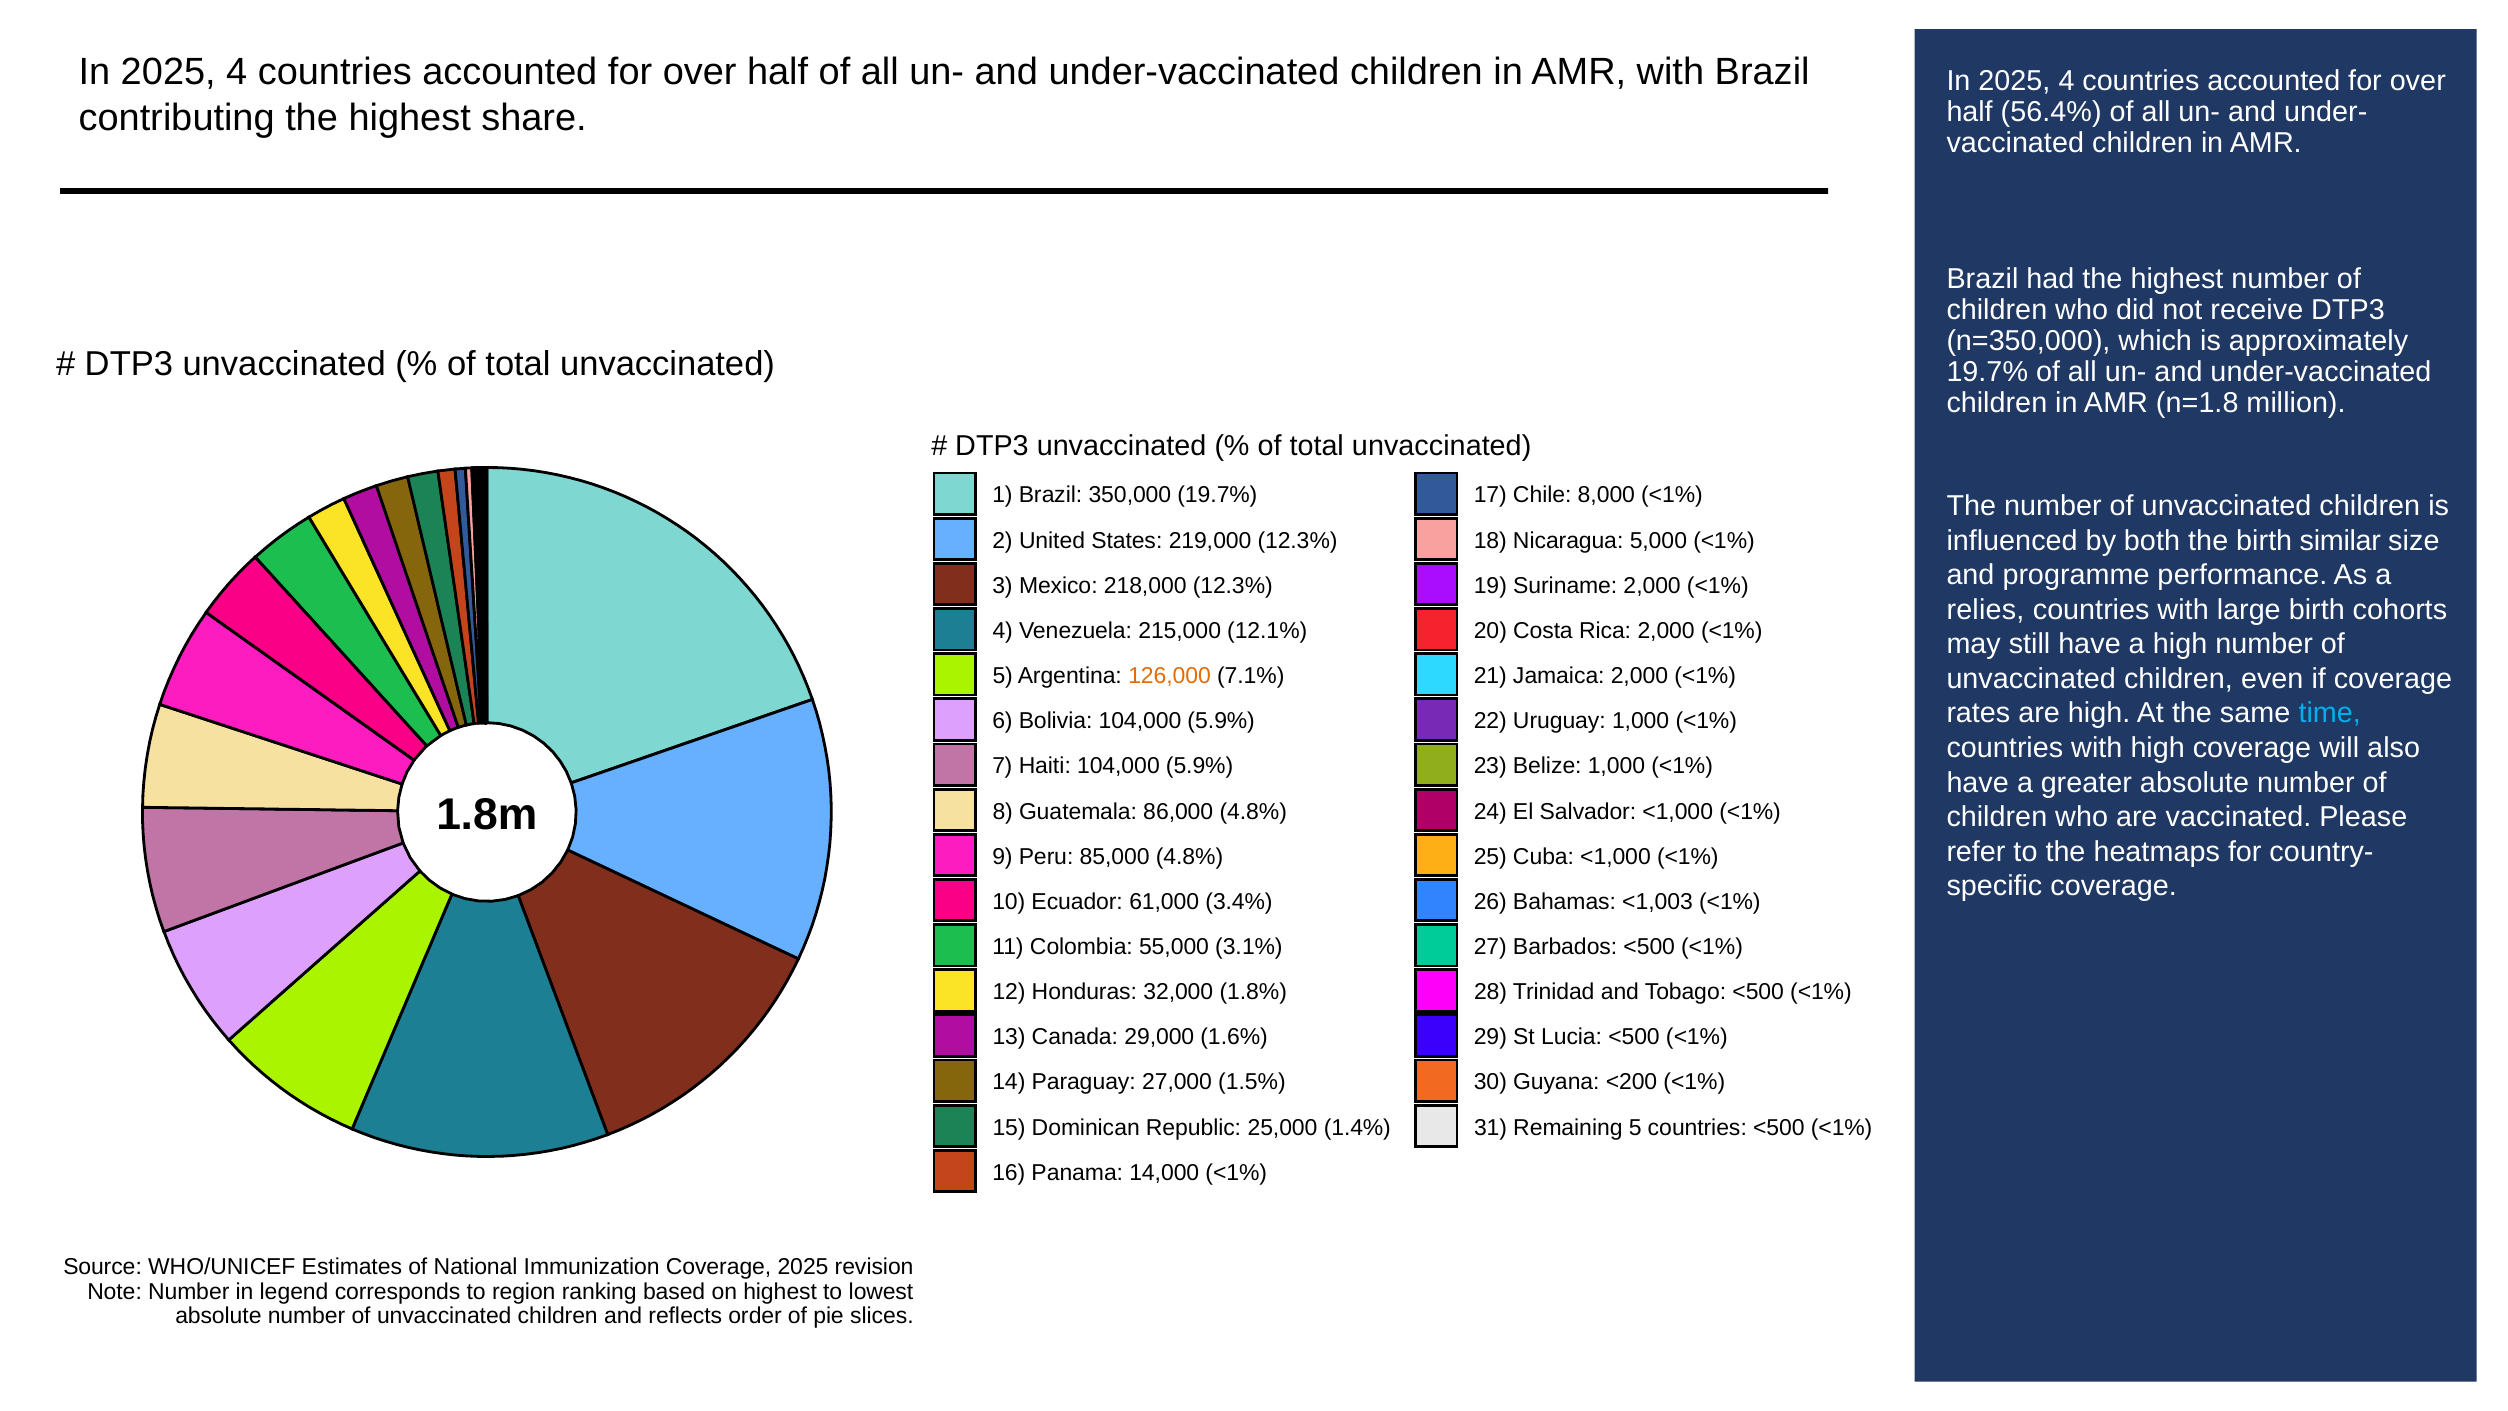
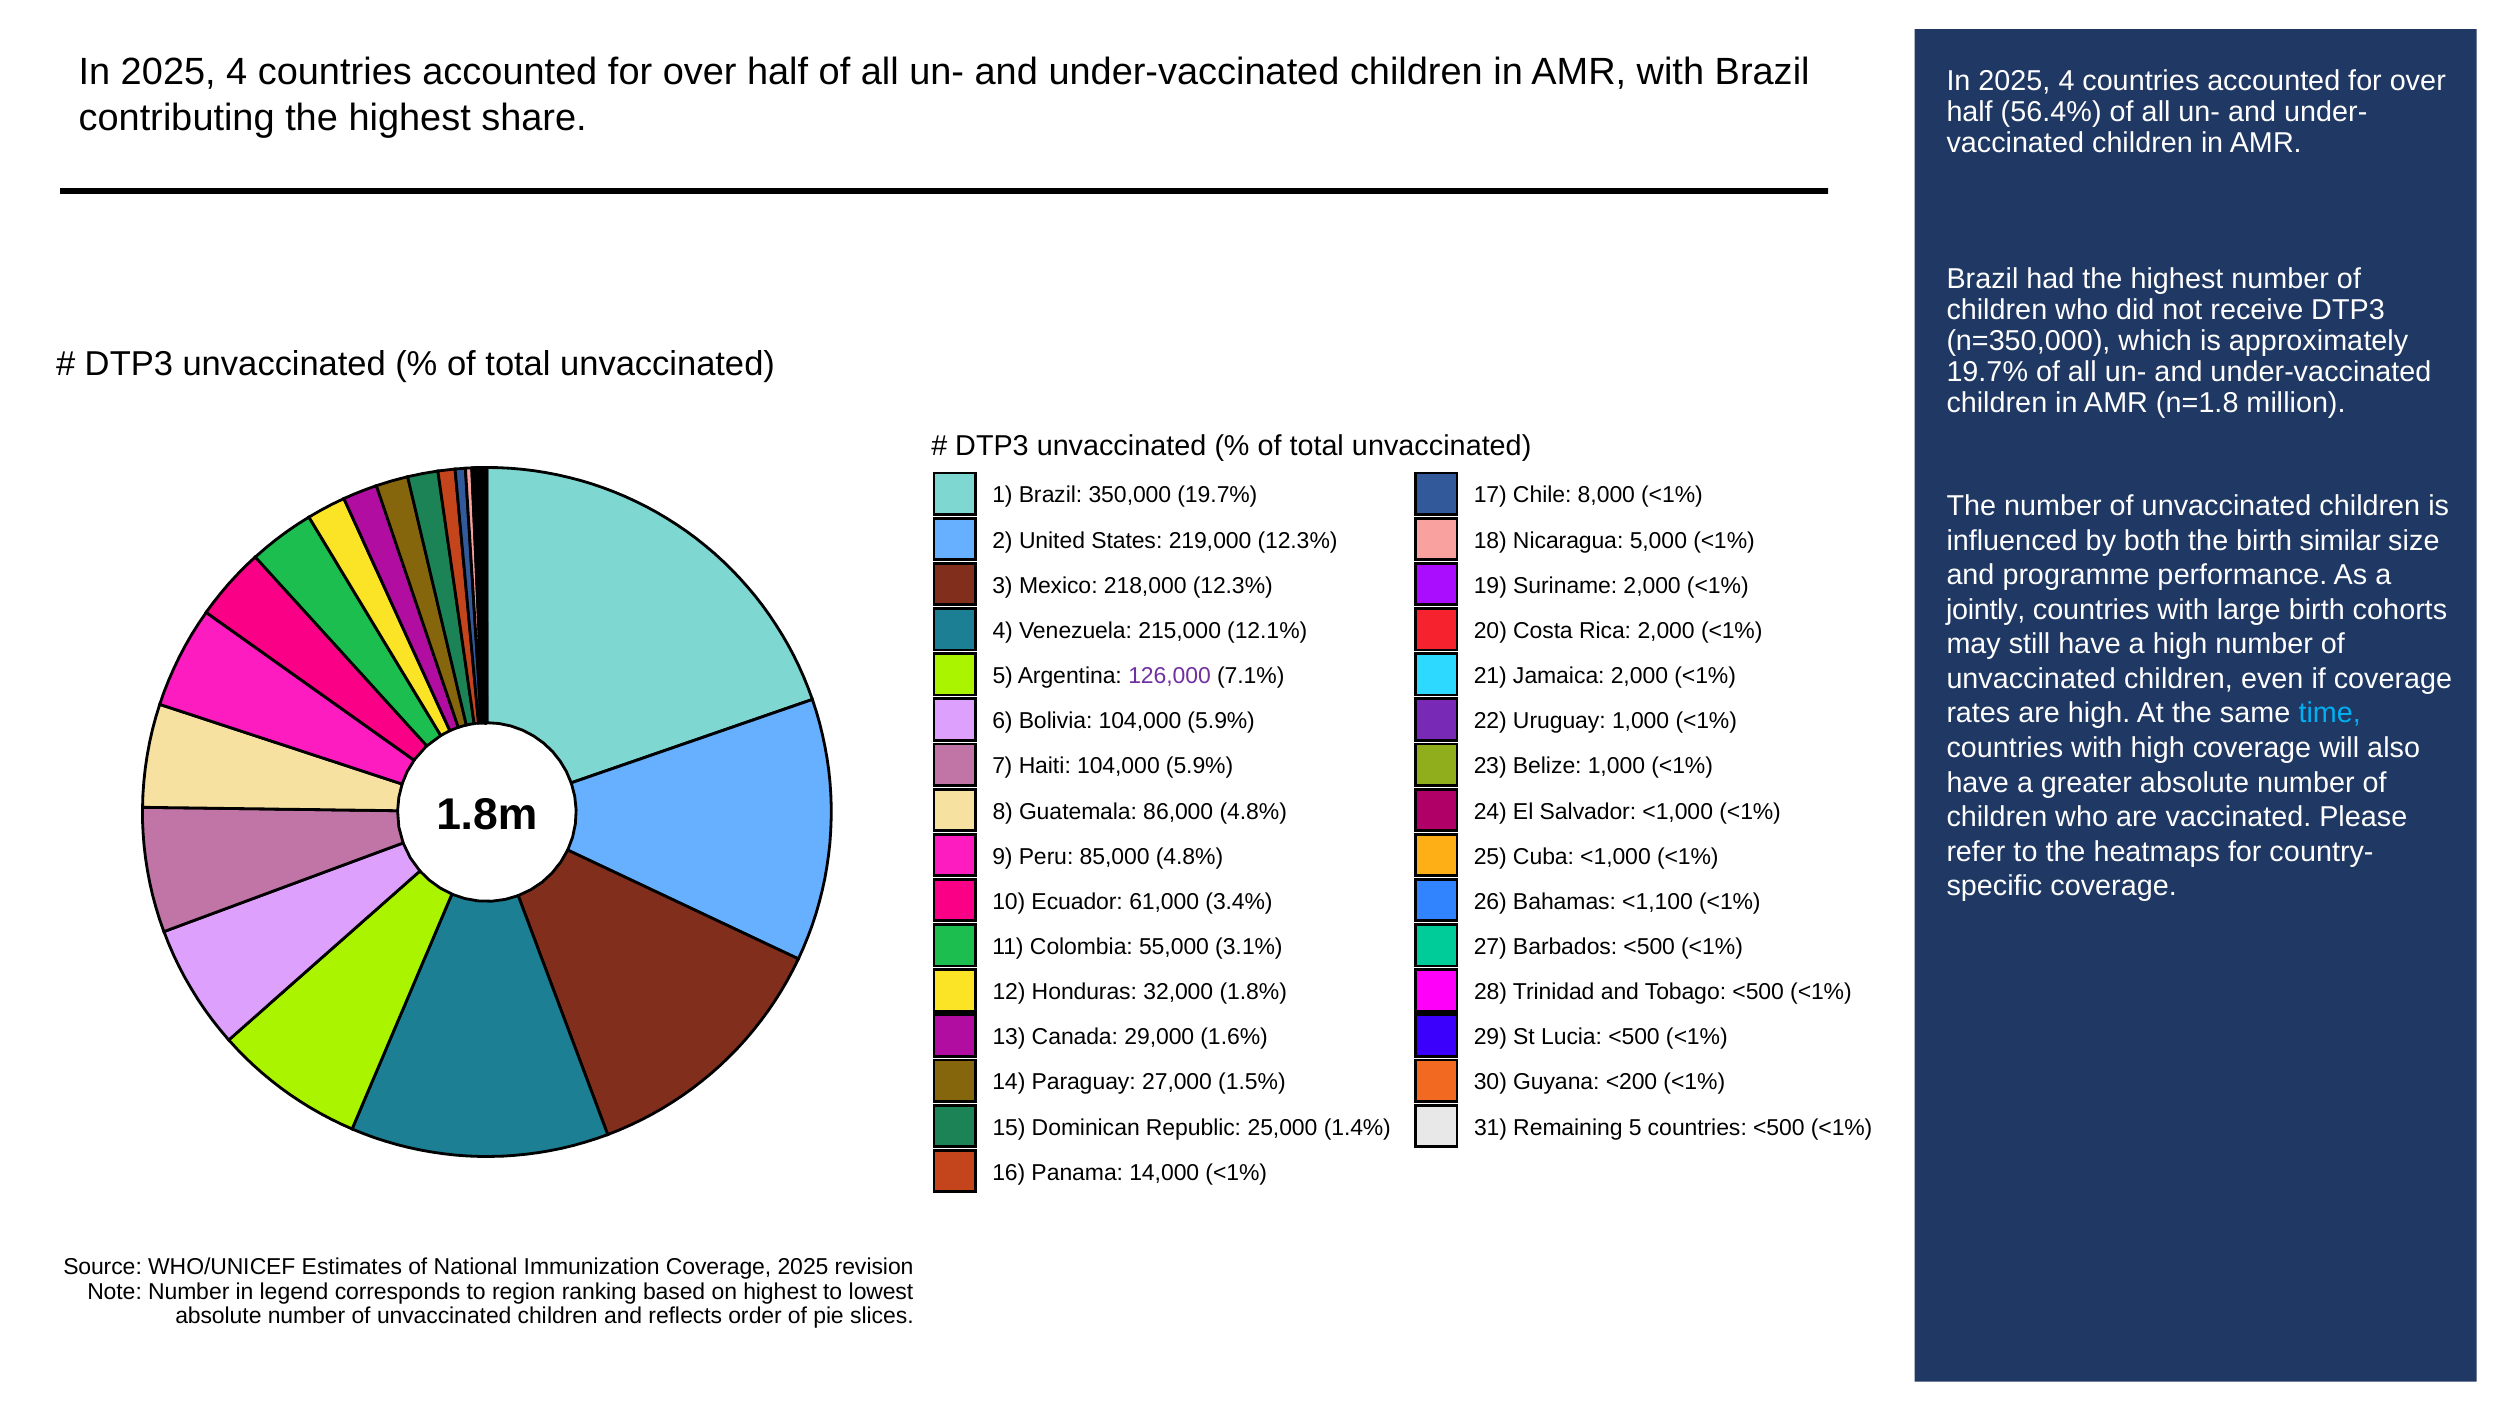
relies: relies -> jointly
126,000 colour: orange -> purple
<1,003: <1,003 -> <1,100
